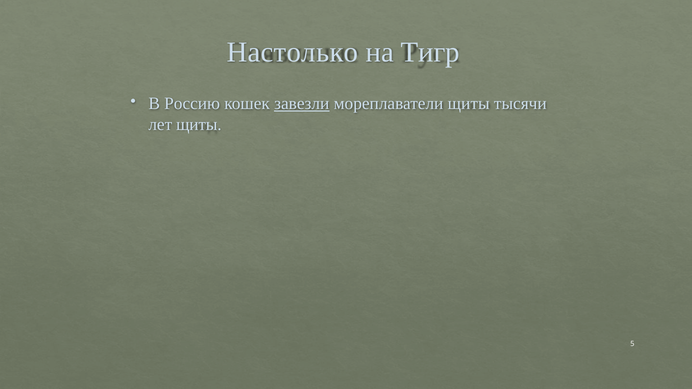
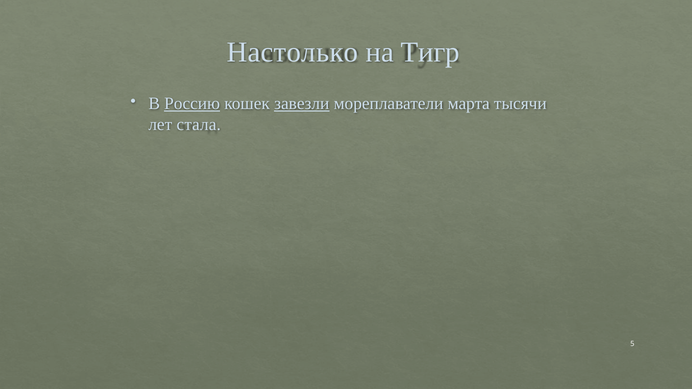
Россию underline: none -> present
мореплаватели щиты: щиты -> марта
лет щиты: щиты -> стала
